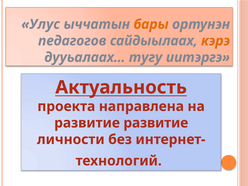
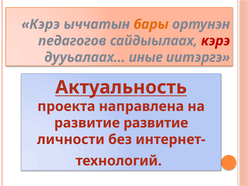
Улус at (41, 24): Улус -> Кэрэ
кэрэ at (216, 41) colour: orange -> red
тугу: тугу -> иные
